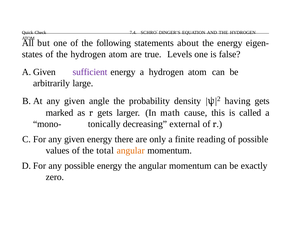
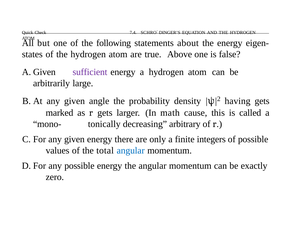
Levels: Levels -> Above
external: external -> arbitrary
reading: reading -> integers
angular at (131, 150) colour: orange -> blue
